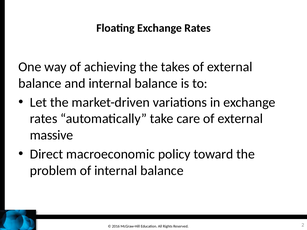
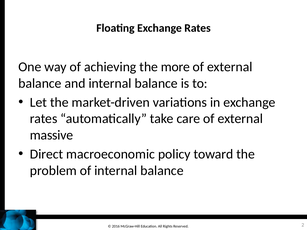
takes: takes -> more
